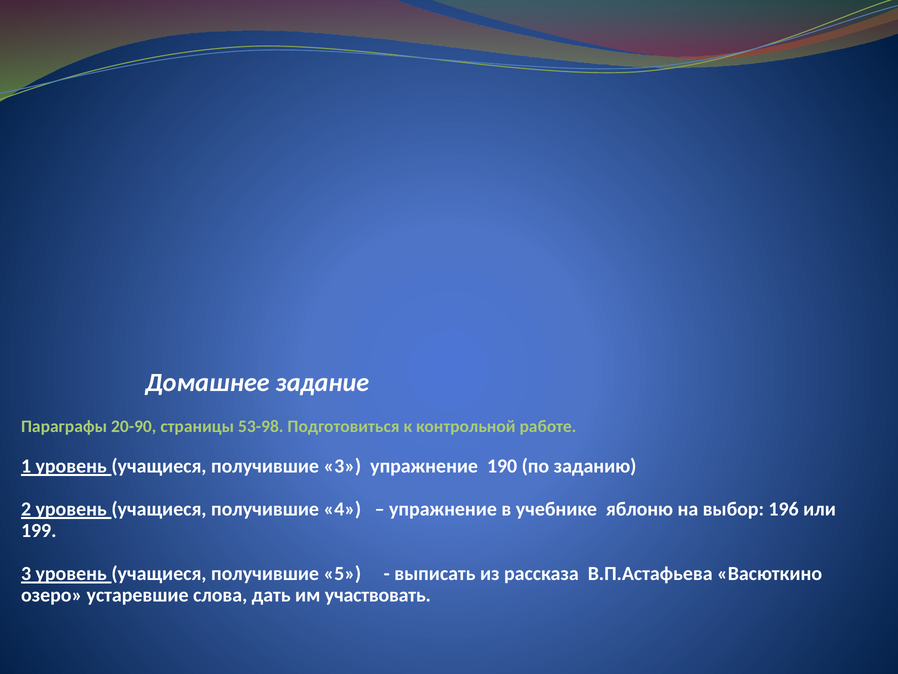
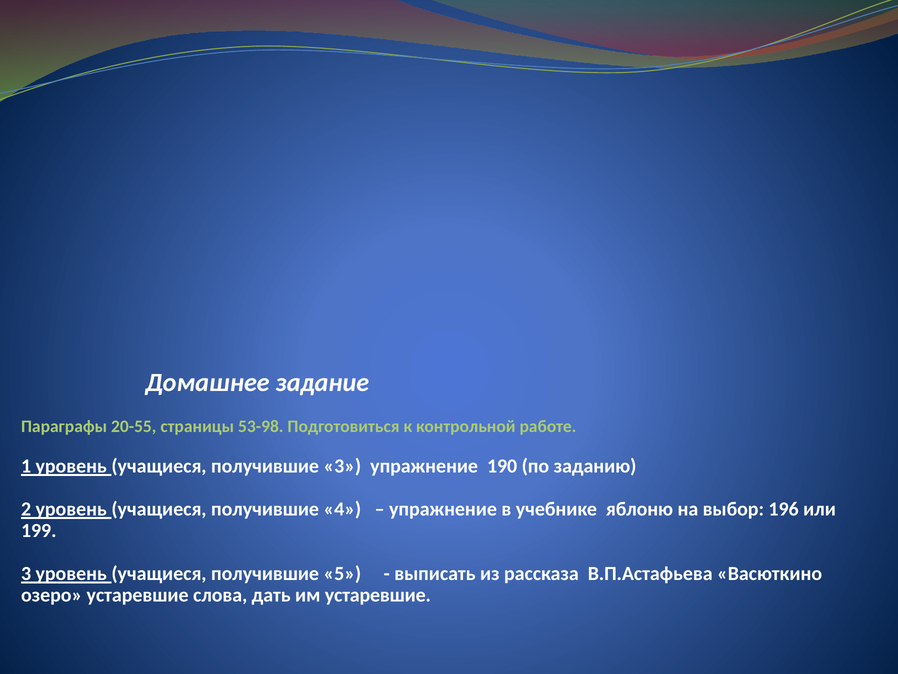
20-90: 20-90 -> 20-55
им участвовать: участвовать -> устаревшие
